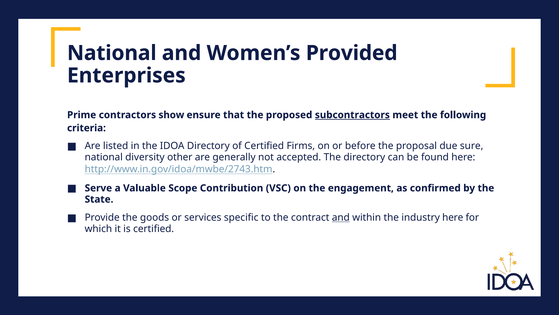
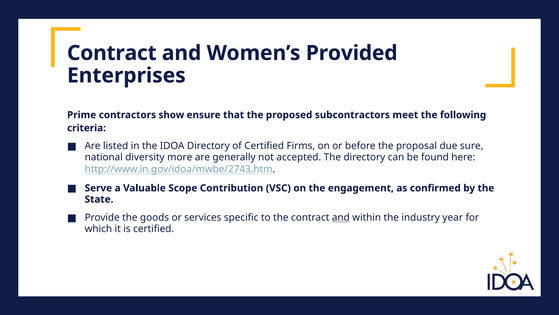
National at (112, 53): National -> Contract
subcontractors underline: present -> none
other: other -> more
industry here: here -> year
